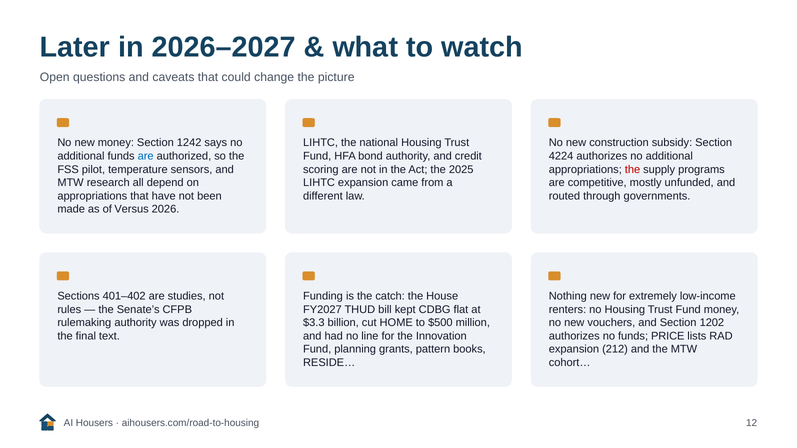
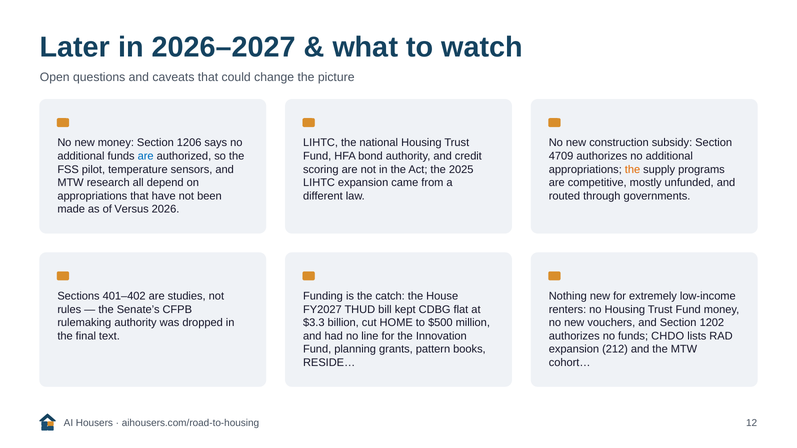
1242: 1242 -> 1206
4224: 4224 -> 4709
the at (633, 170) colour: red -> orange
PRICE: PRICE -> CHDO
